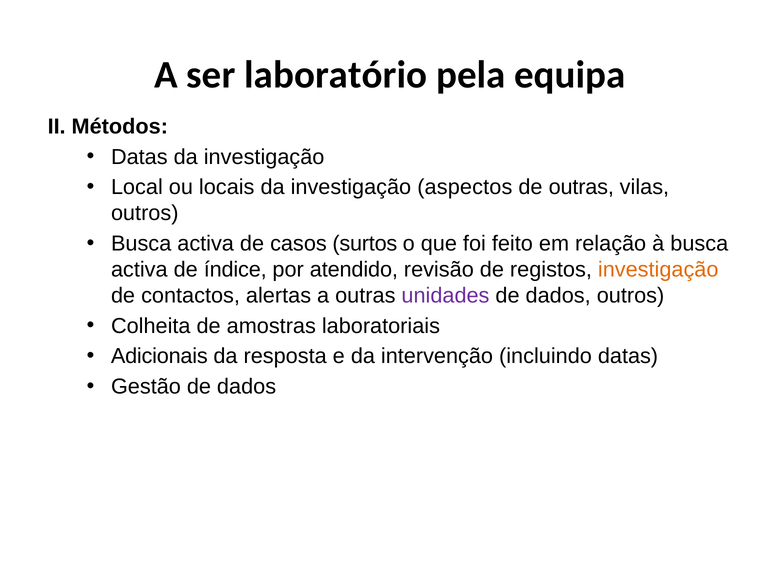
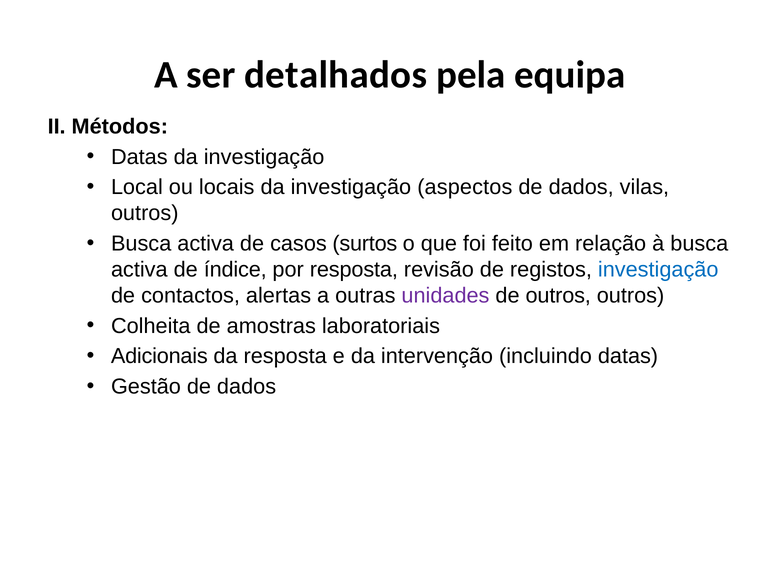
laboratório: laboratório -> detalhados
outras at (581, 187): outras -> dados
por atendido: atendido -> resposta
investigação at (658, 270) colour: orange -> blue
dados at (558, 296): dados -> outros
